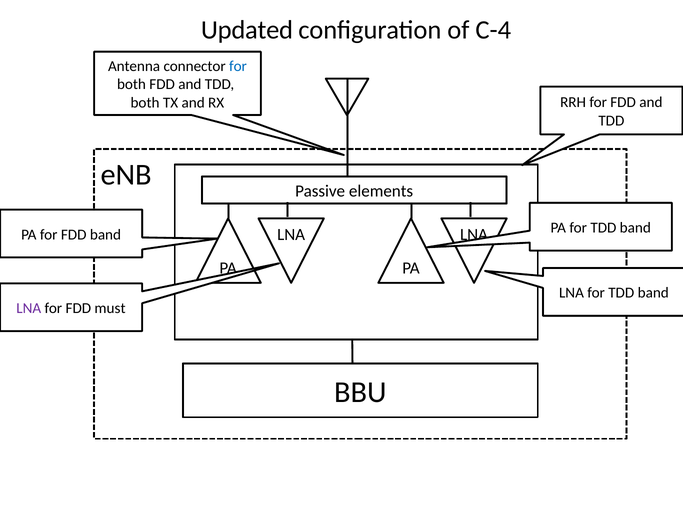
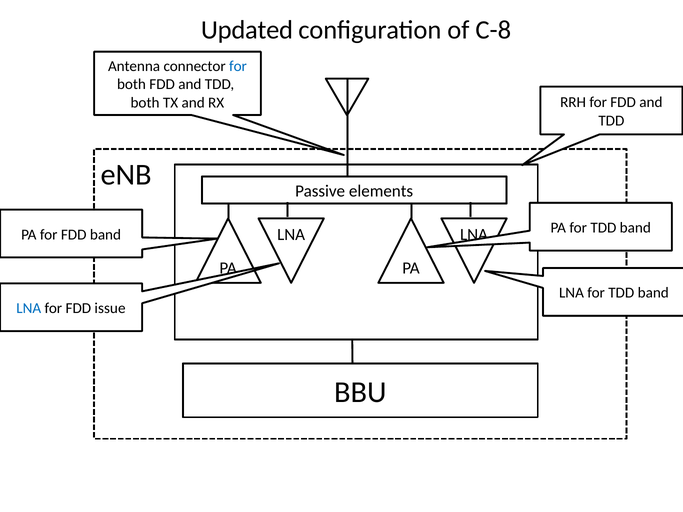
C-4: C-4 -> C-8
LNA at (29, 308) colour: purple -> blue
must: must -> issue
